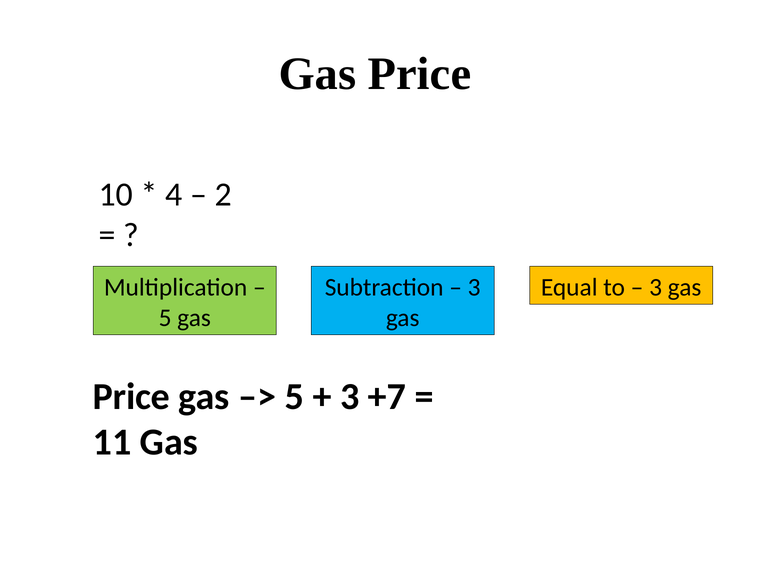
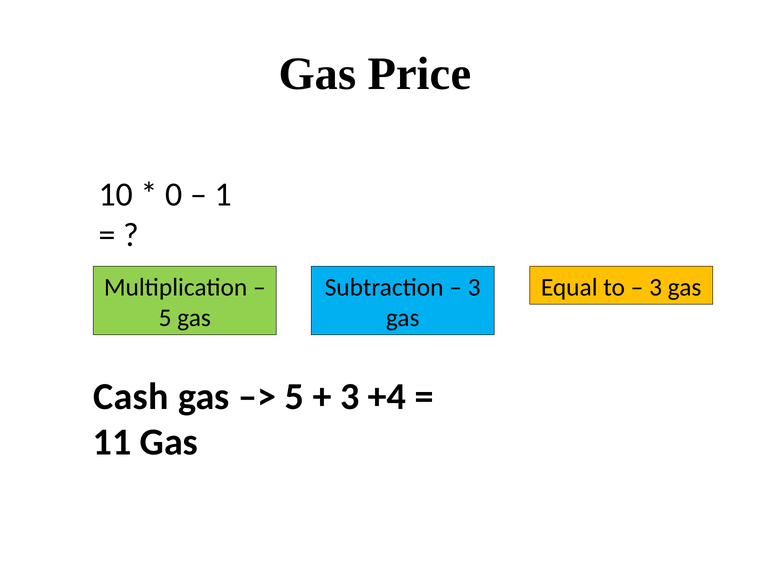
4: 4 -> 0
2: 2 -> 1
Price at (131, 397): Price -> Cash
+7: +7 -> +4
